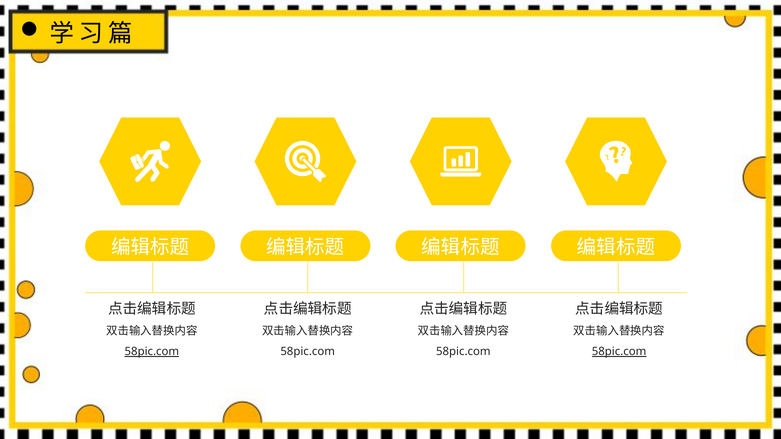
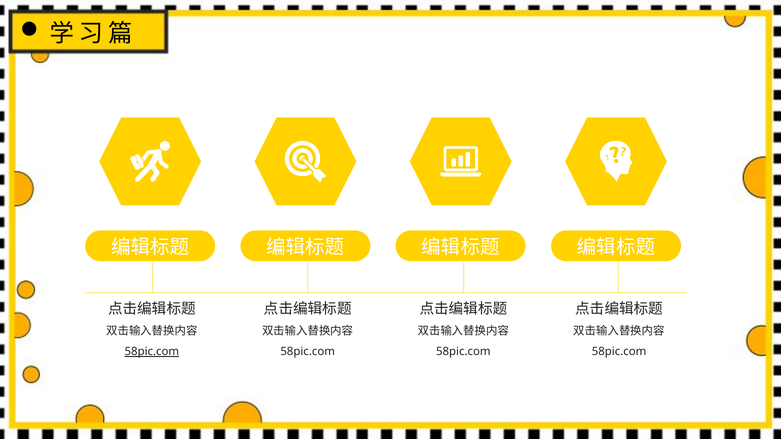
58pic.com at (619, 352) underline: present -> none
